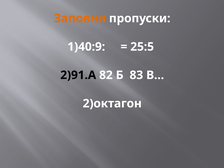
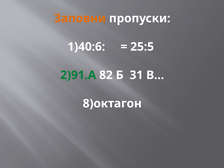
1)40:9: 1)40:9 -> 1)40:6
2)91.А colour: black -> green
83: 83 -> 31
2)октагон: 2)октагон -> 8)октагон
